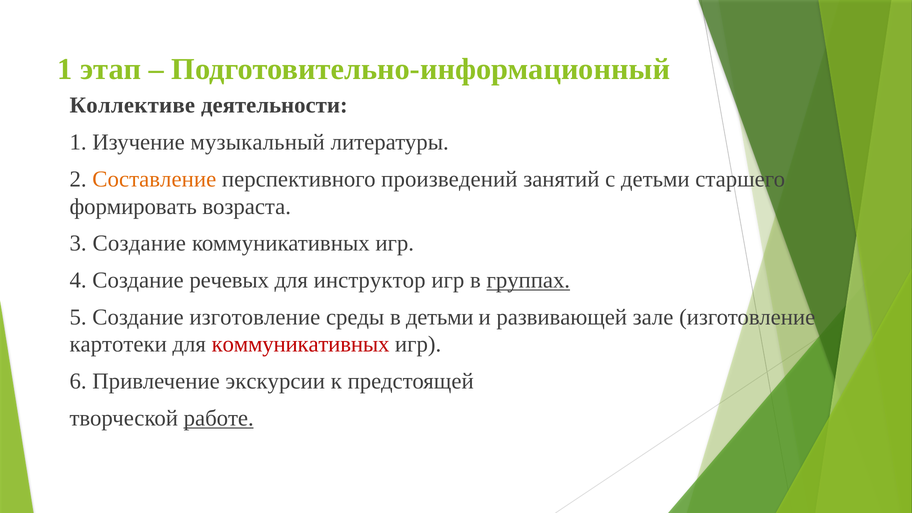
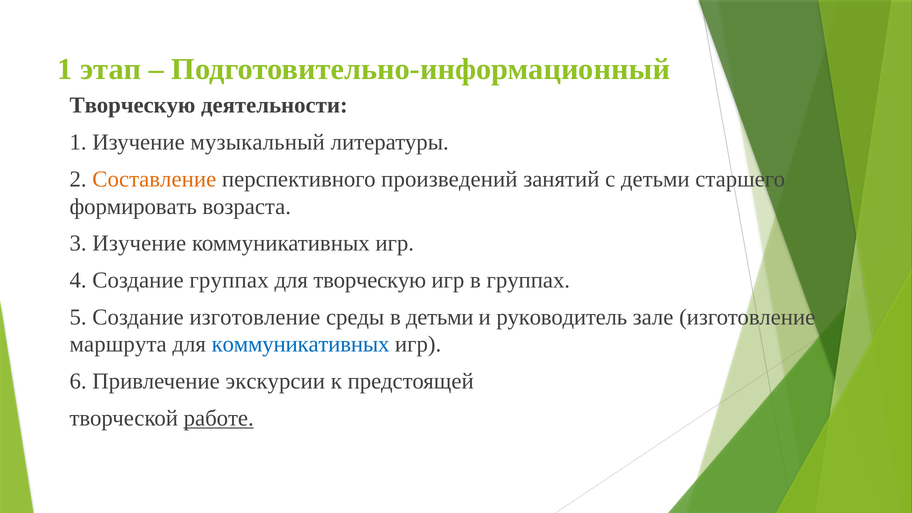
Коллективе at (132, 105): Коллективе -> Творческую
3 Создание: Создание -> Изучение
Создание речевых: речевых -> группах
для инструктор: инструктор -> творческую
группах at (528, 280) underline: present -> none
развивающей: развивающей -> руководитель
картотеки: картотеки -> маршрута
коммуникативных at (301, 344) colour: red -> blue
